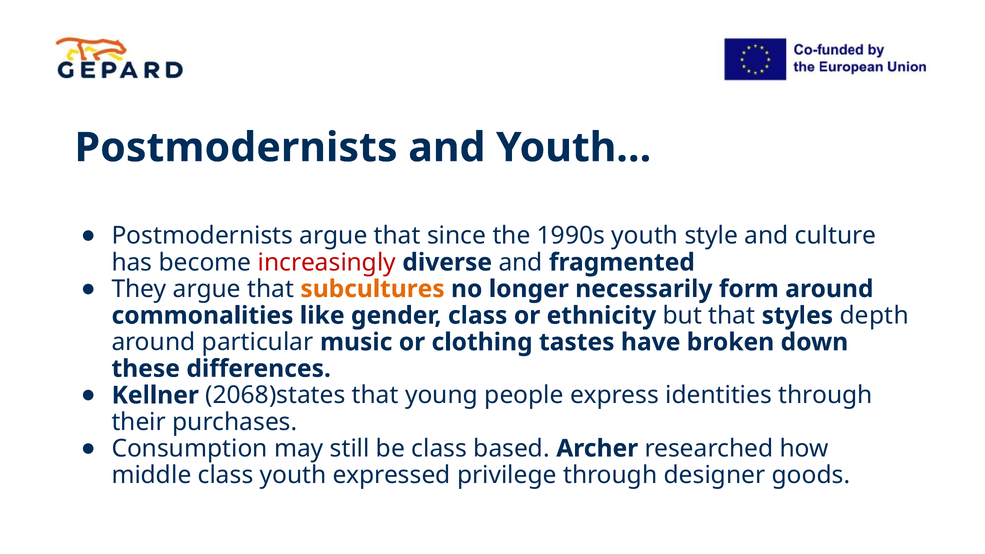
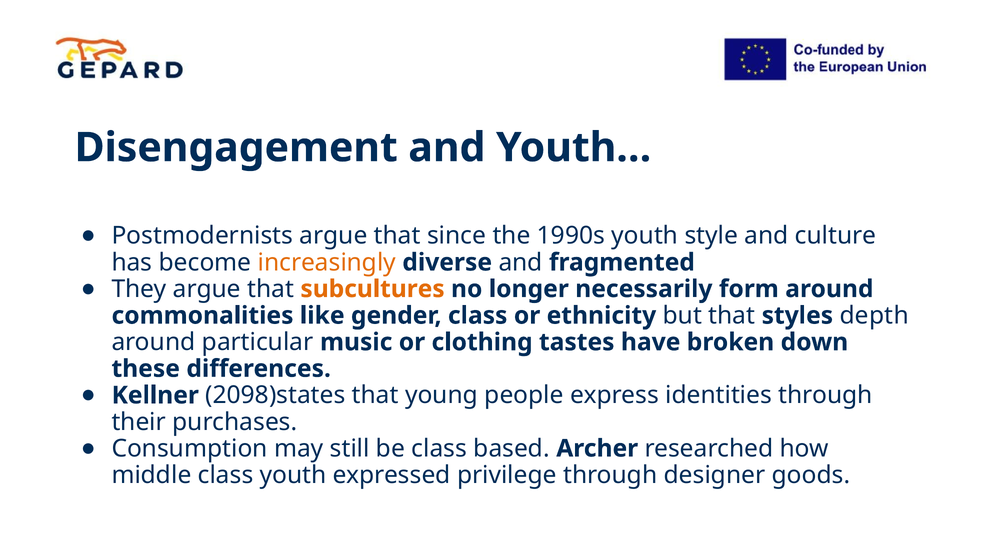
Postmodernists at (236, 148): Postmodernists -> Disengagement
increasingly colour: red -> orange
2068)states: 2068)states -> 2098)states
